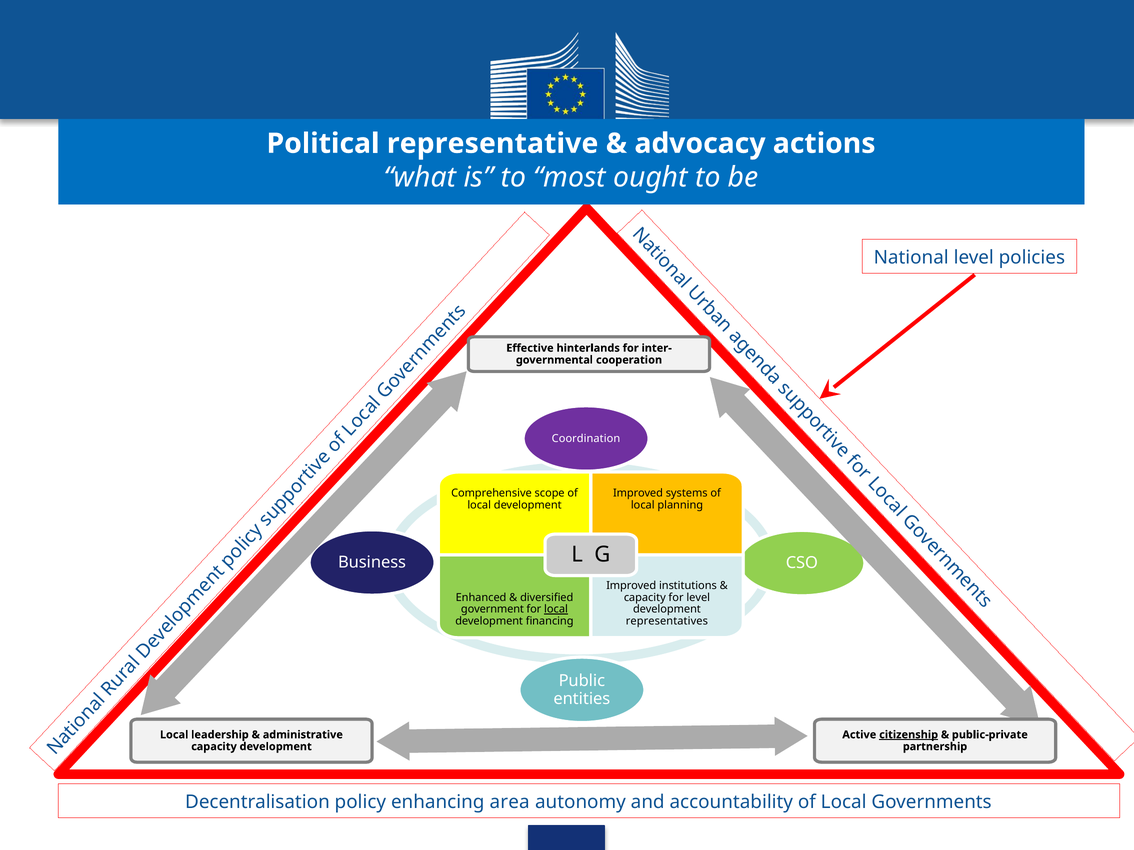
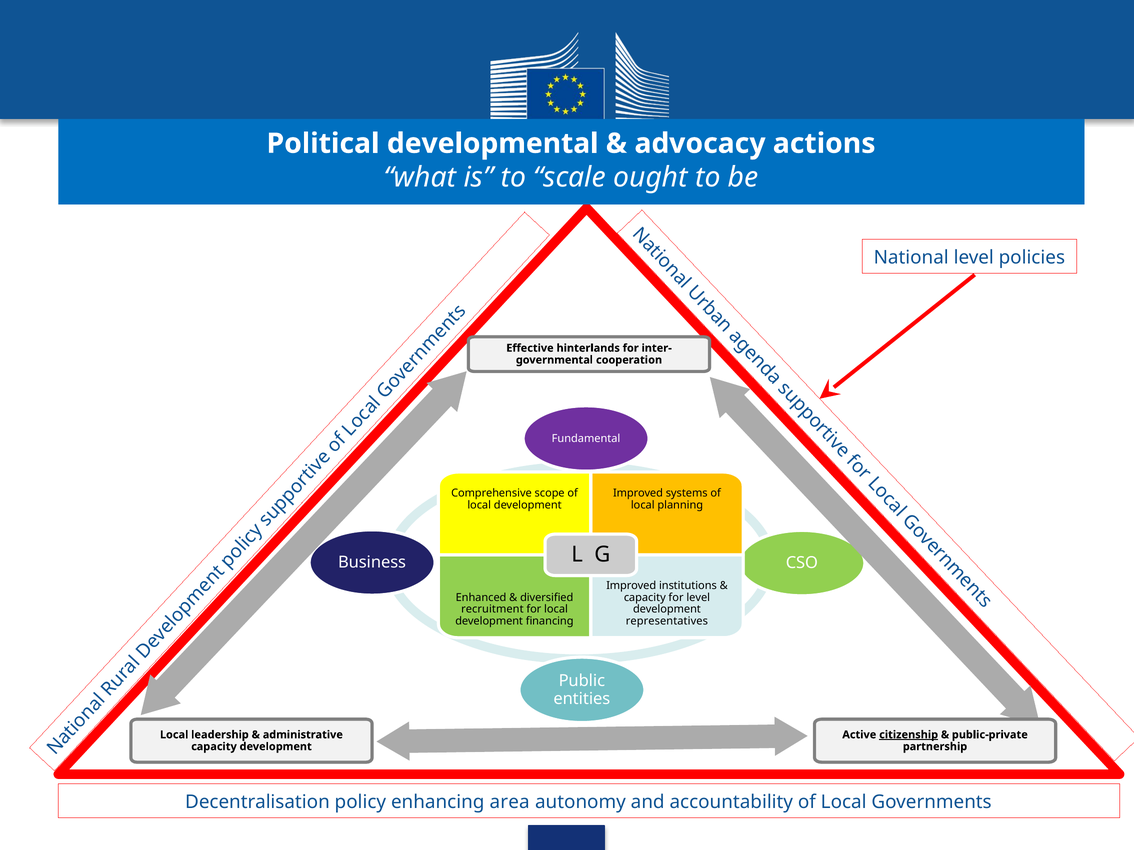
representative: representative -> developmental
most: most -> scale
Coordination: Coordination -> Fundamental
government: government -> recruitment
local at (556, 610) underline: present -> none
